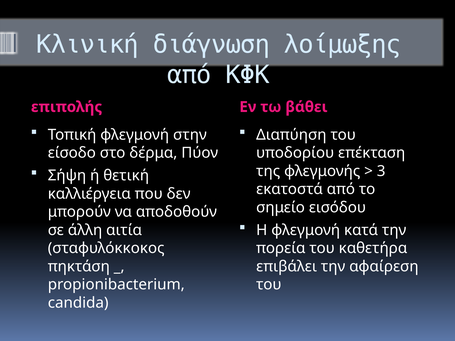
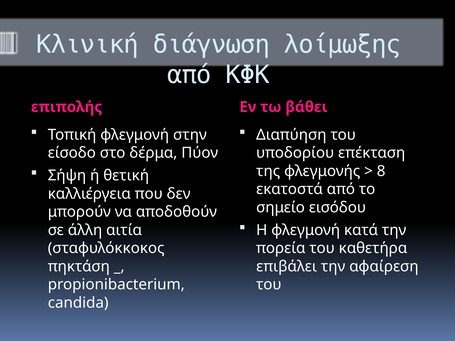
3: 3 -> 8
